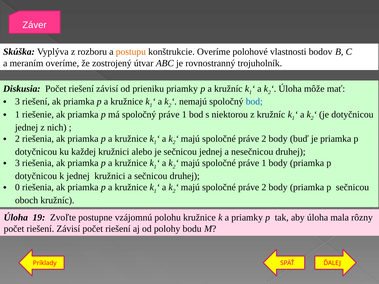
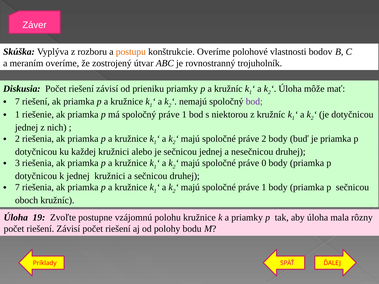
3 at (17, 102): 3 -> 7
bod at (254, 102) colour: blue -> purple
spoločné práve 1: 1 -> 0
0 at (17, 187): 0 -> 7
2 at (264, 187): 2 -> 1
